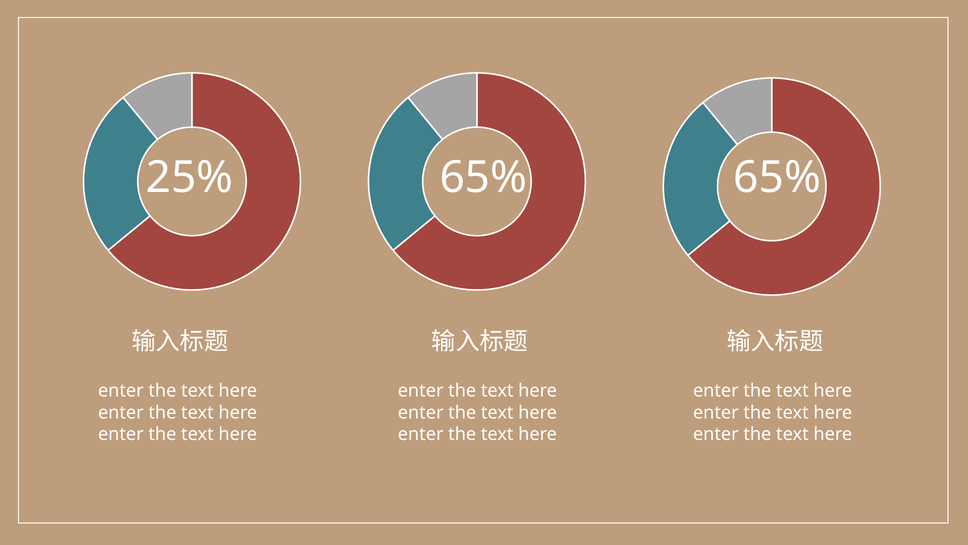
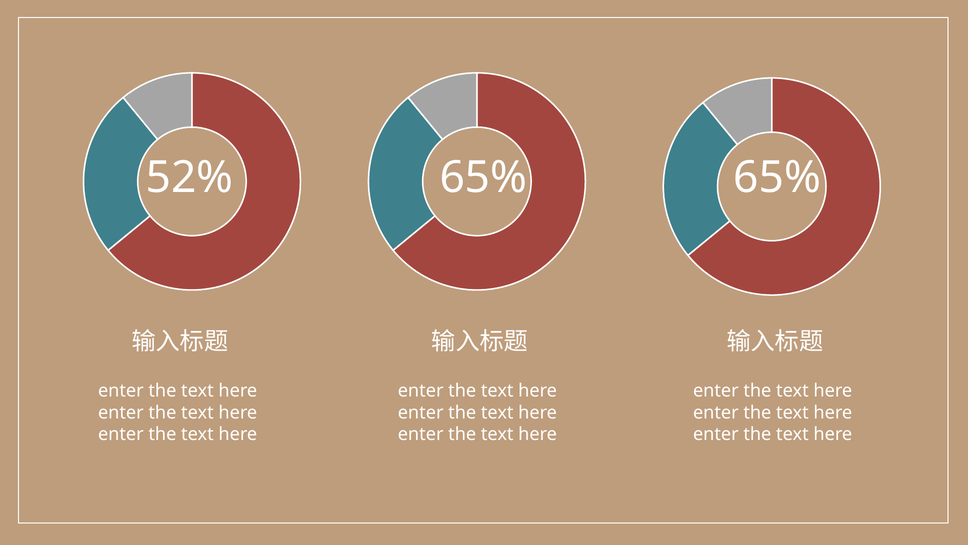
25%: 25% -> 52%
